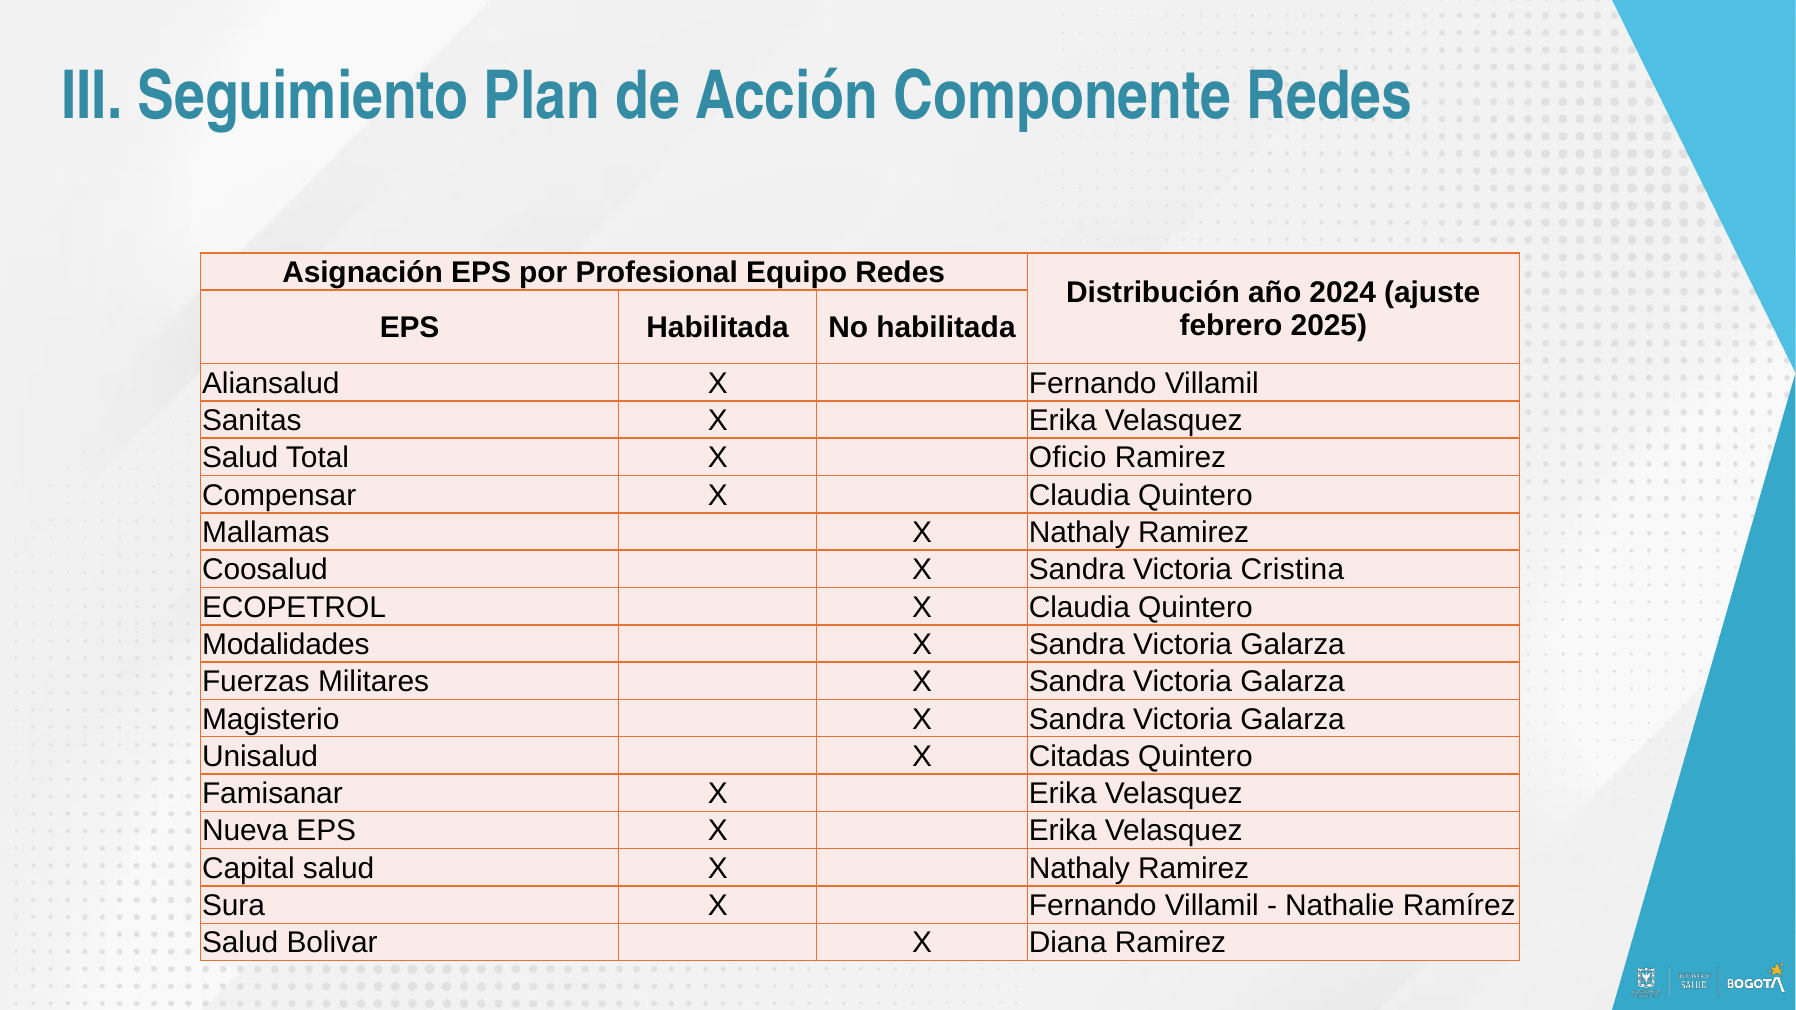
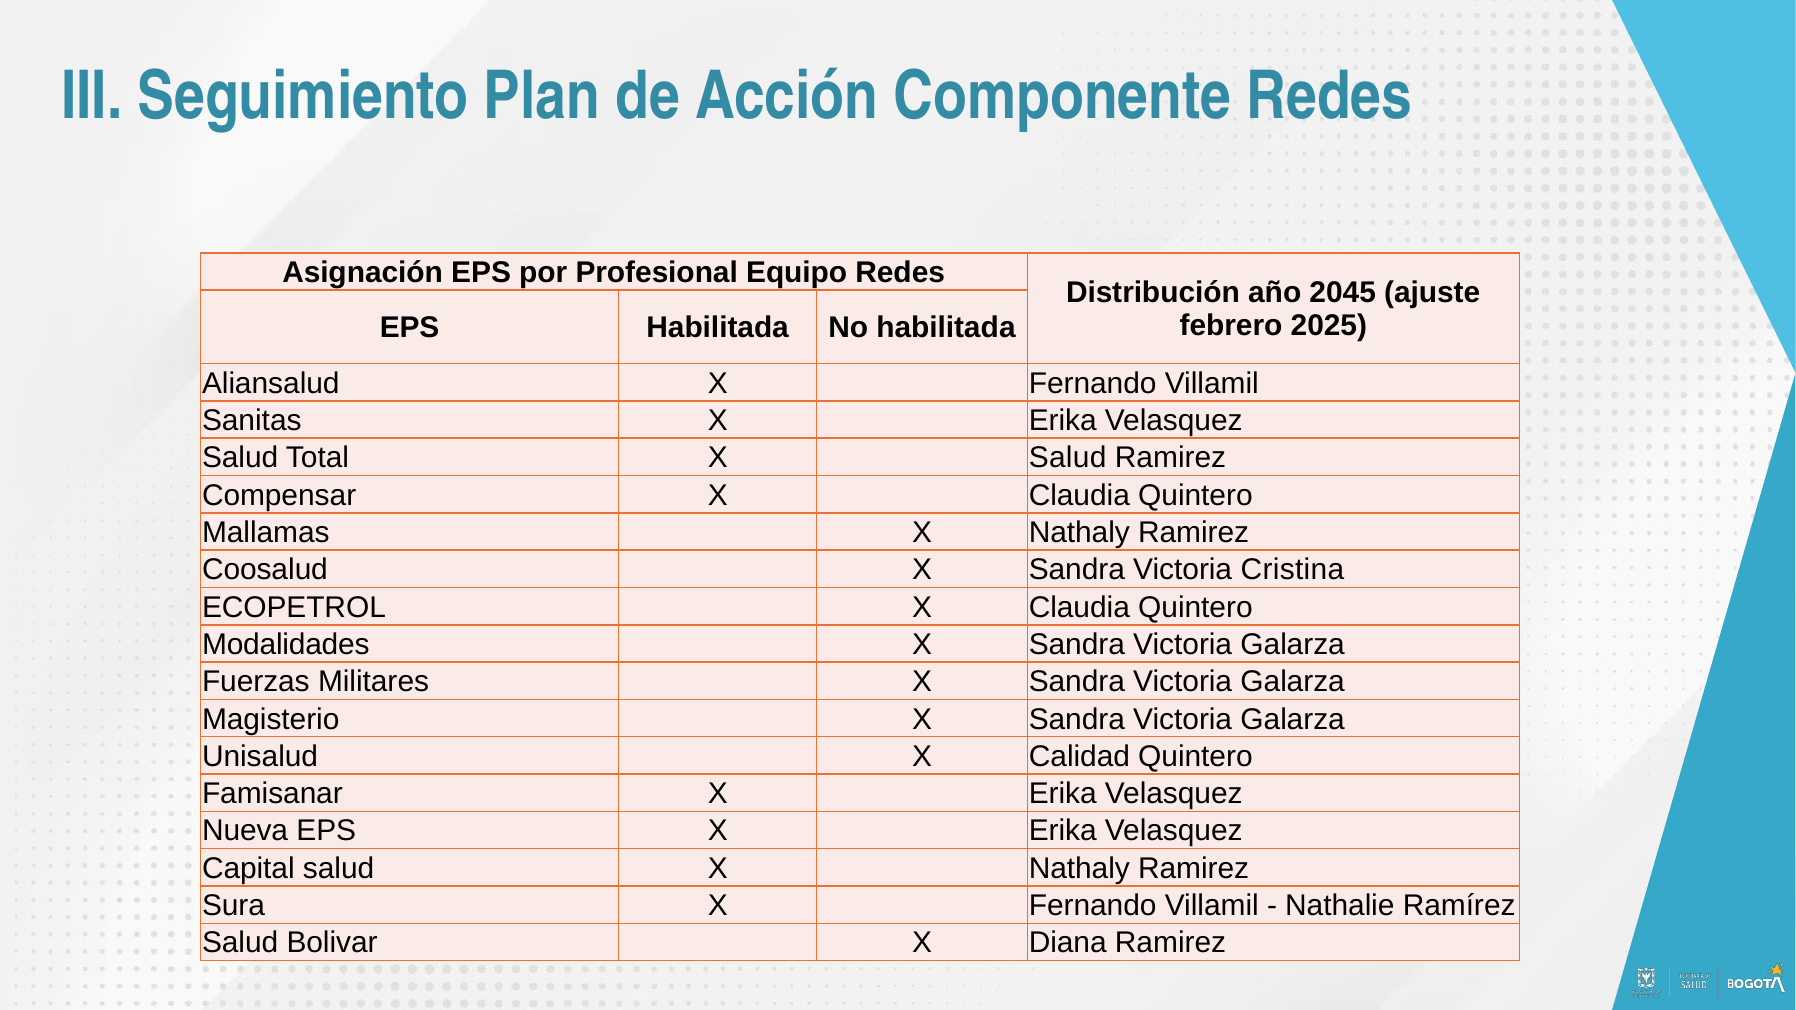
2024: 2024 -> 2045
X Oficio: Oficio -> Salud
Citadas: Citadas -> Calidad
